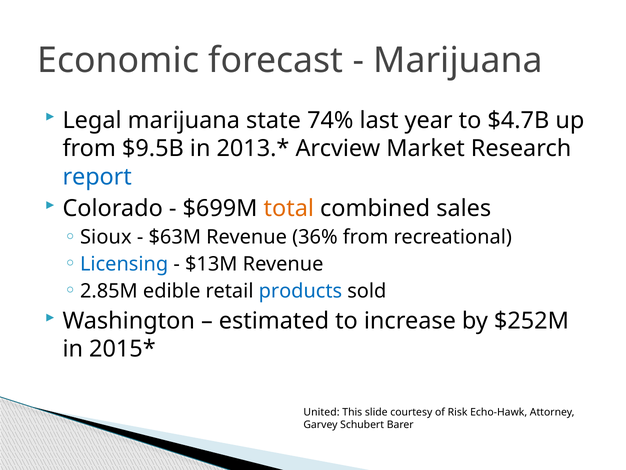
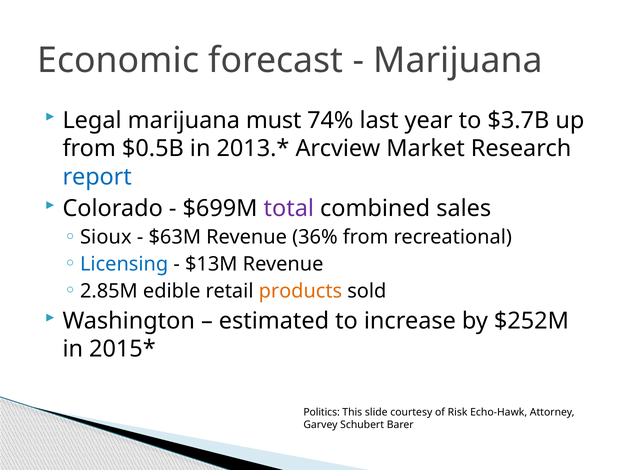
state: state -> must
$4.7B: $4.7B -> $3.7B
$9.5B: $9.5B -> $0.5B
total colour: orange -> purple
products colour: blue -> orange
United: United -> Politics
